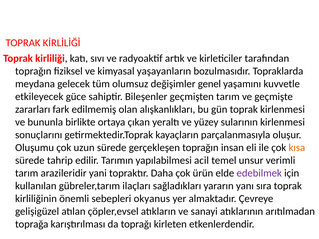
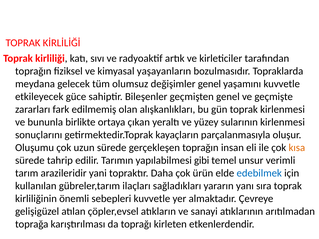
geçmişten tarım: tarım -> genel
acil: acil -> gibi
edebilmek colour: purple -> blue
sebepleri okyanus: okyanus -> kuvvetle
